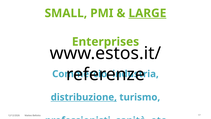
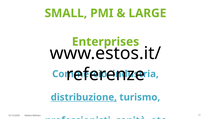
LARGE underline: present -> none
